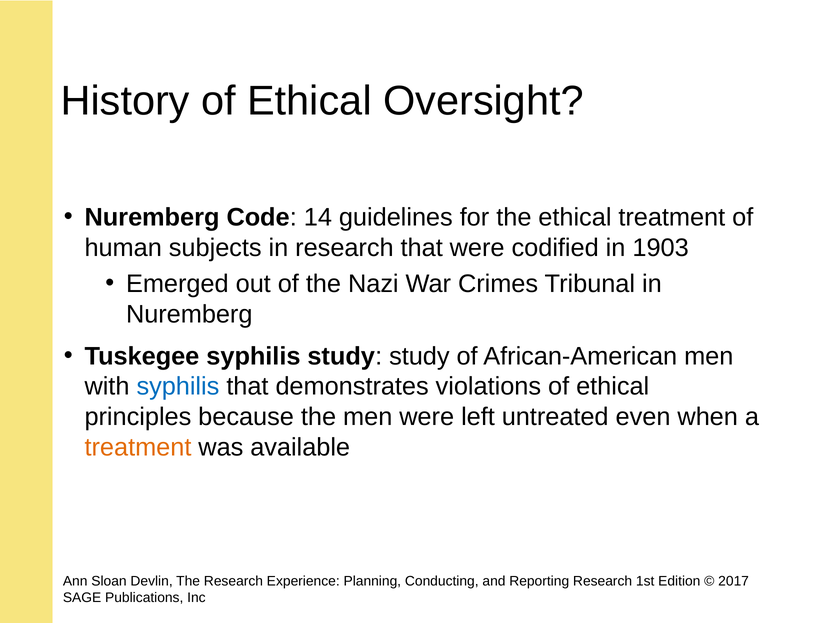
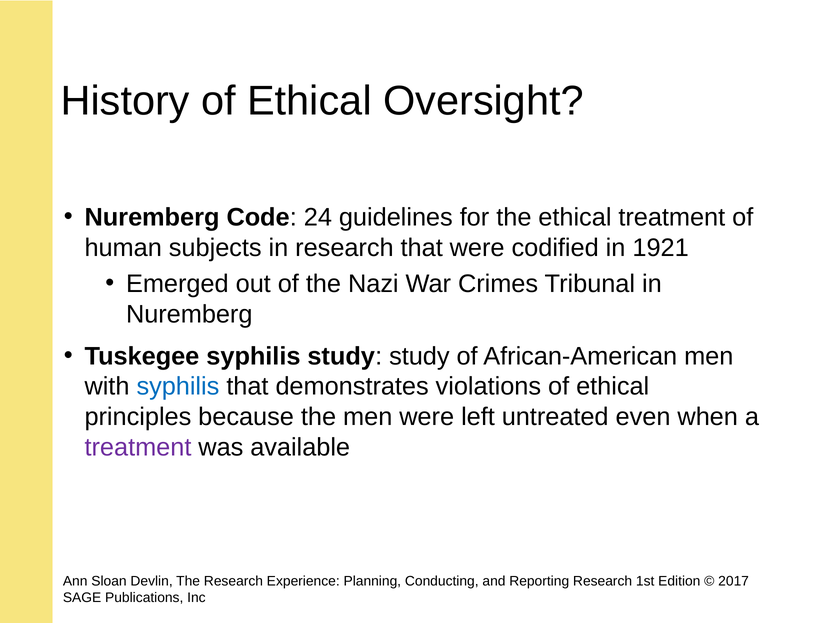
14: 14 -> 24
1903: 1903 -> 1921
treatment at (138, 447) colour: orange -> purple
